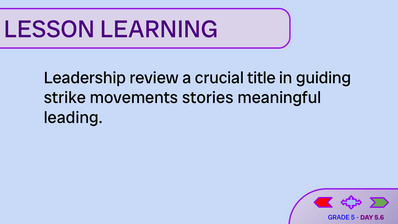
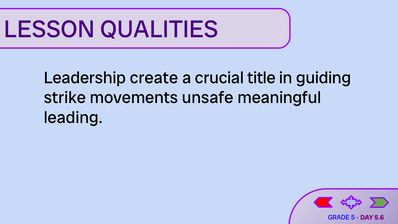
LEARNING: LEARNING -> QUALITIES
review: review -> create
stories: stories -> unsafe
